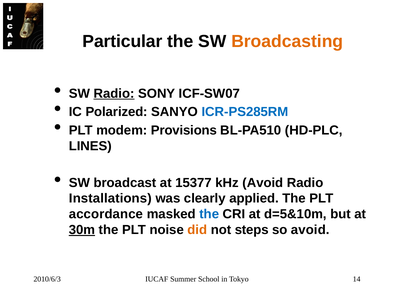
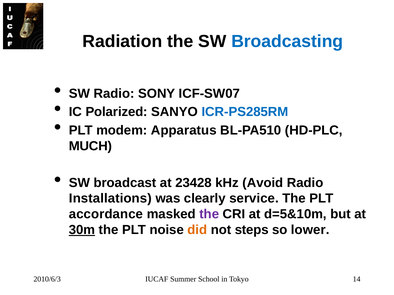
Particular: Particular -> Radiation
Broadcasting colour: orange -> blue
Radio at (114, 94) underline: present -> none
Provisions: Provisions -> Apparatus
LINES: LINES -> MUCH
15377: 15377 -> 23428
applied: applied -> service
the at (209, 215) colour: blue -> purple
so avoid: avoid -> lower
